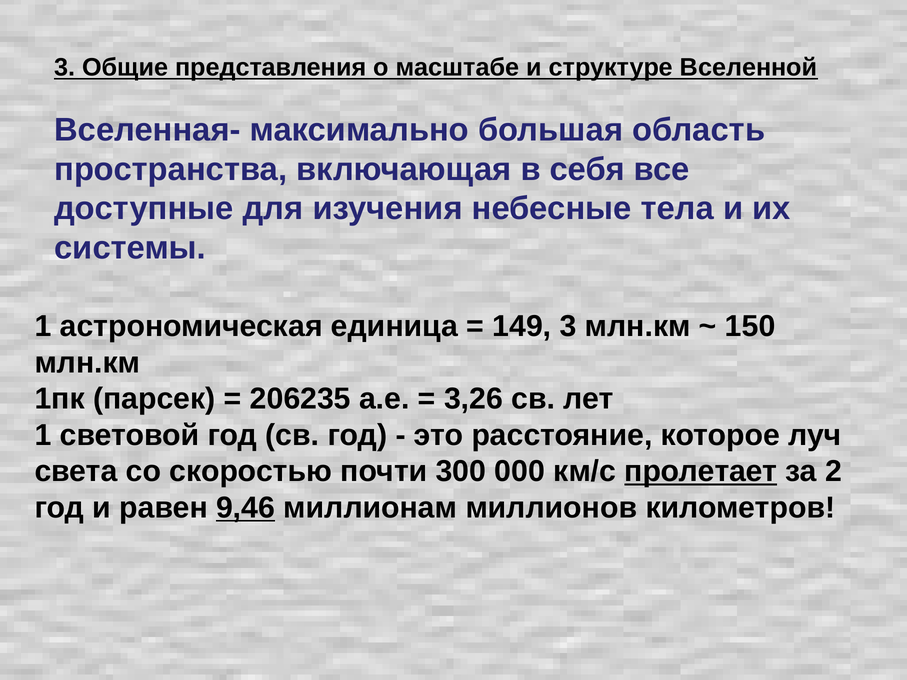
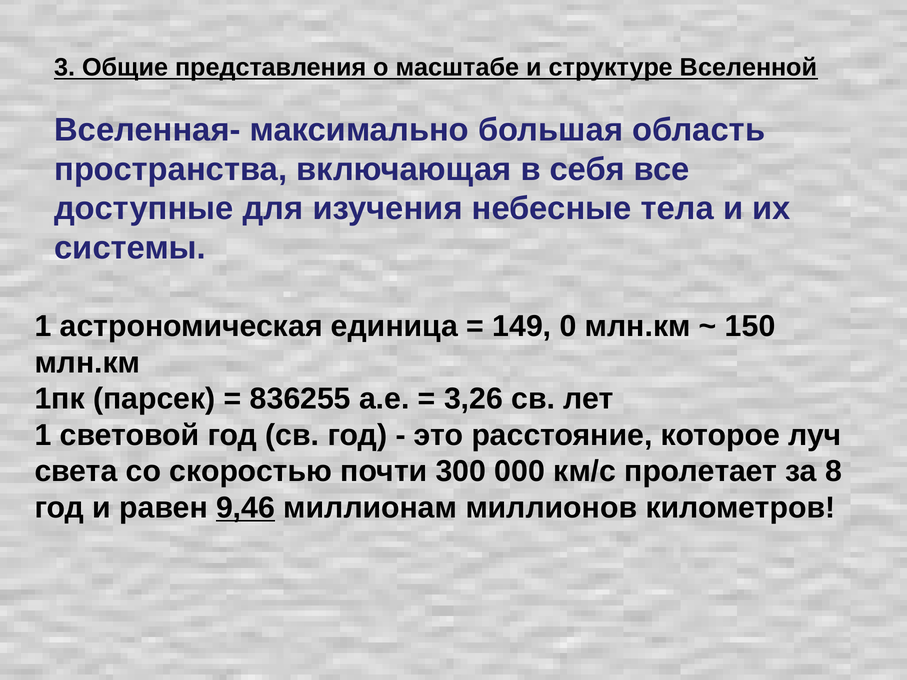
149 3: 3 -> 0
206235: 206235 -> 836255
пролетает underline: present -> none
2: 2 -> 8
